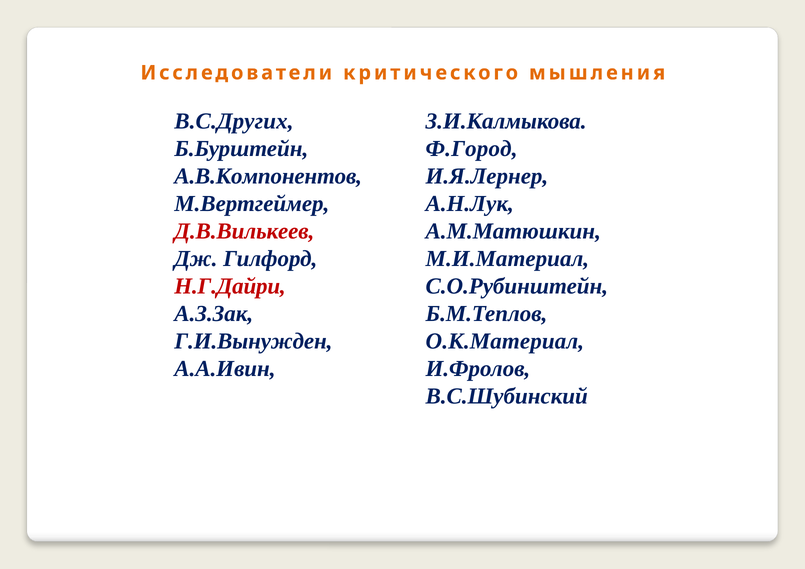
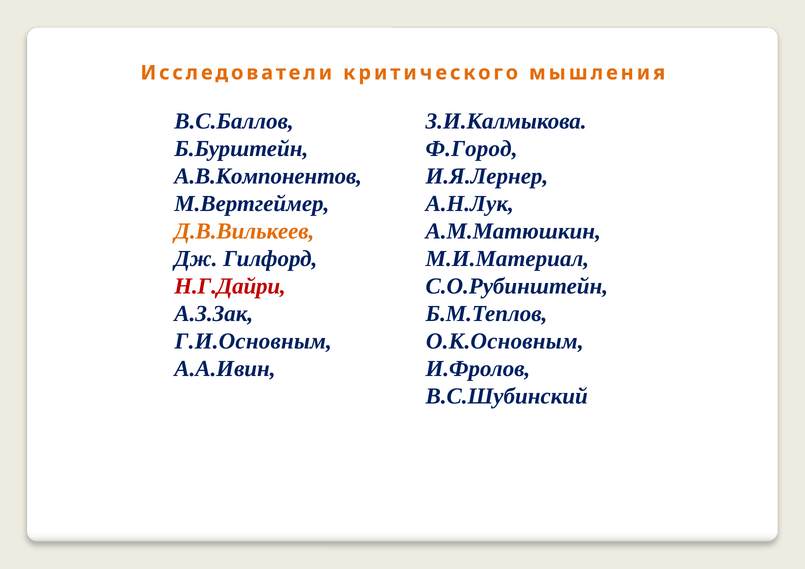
В.С.Других: В.С.Других -> В.С.Баллов
Д.В.Вилькеев colour: red -> orange
Г.И.Вынужден: Г.И.Вынужден -> Г.И.Основным
О.К.Материал: О.К.Материал -> О.К.Основным
